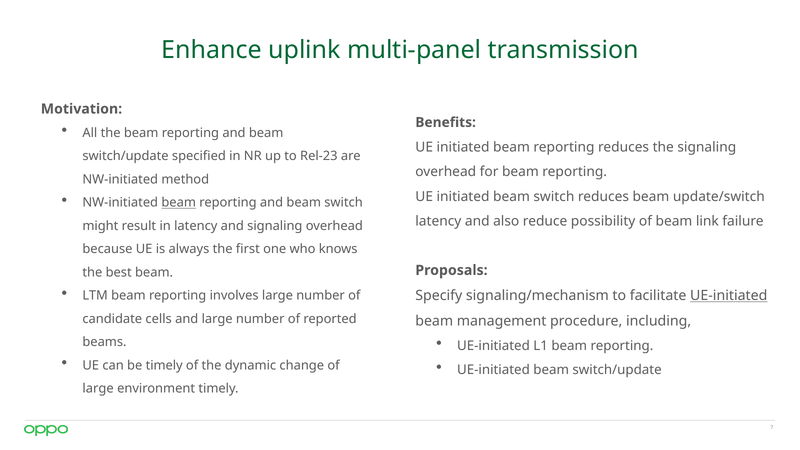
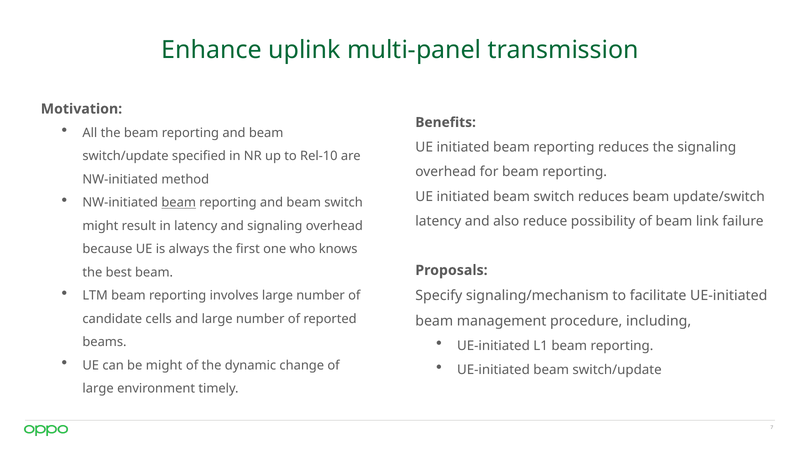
Rel-23: Rel-23 -> Rel-10
UE-initiated at (729, 296) underline: present -> none
be timely: timely -> might
